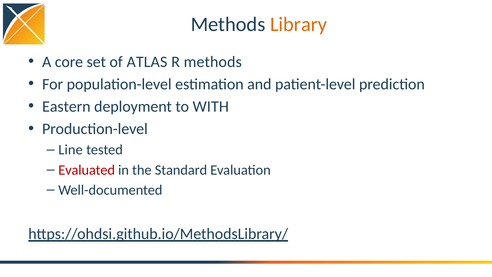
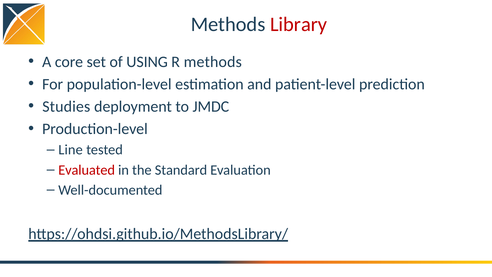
Library colour: orange -> red
ATLAS: ATLAS -> USING
Eastern: Eastern -> Studies
WITH: WITH -> JMDC
